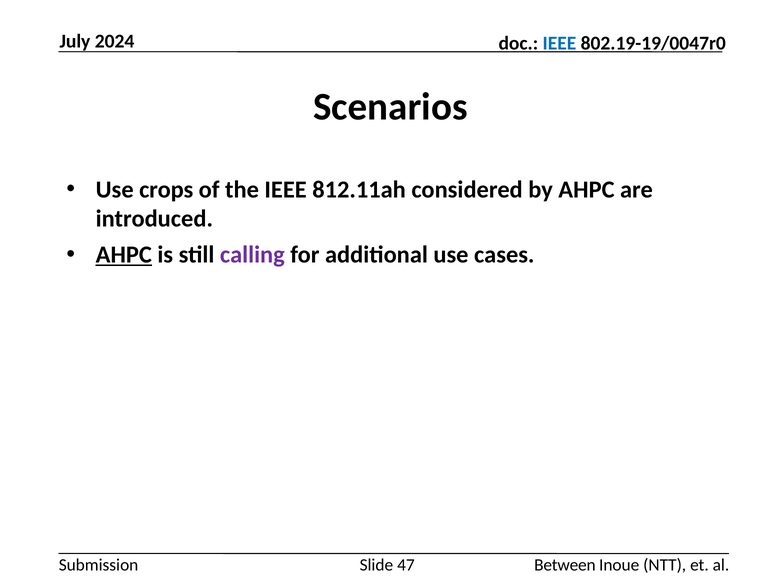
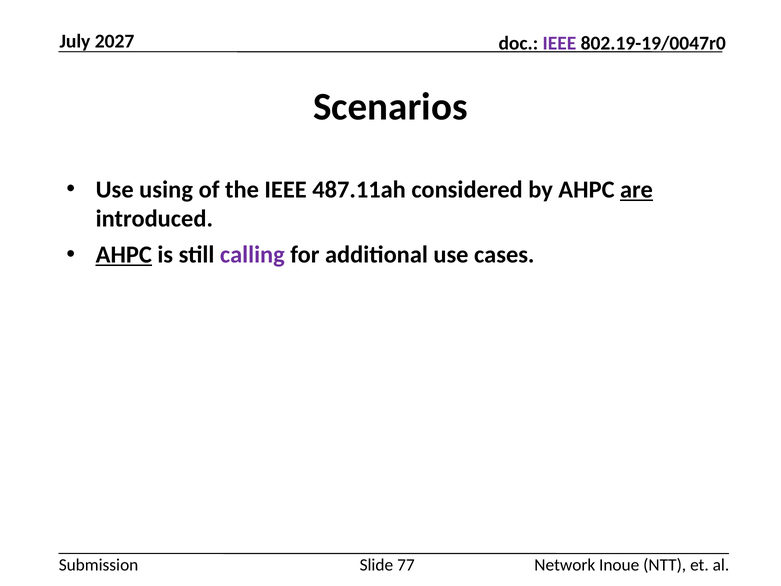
2024: 2024 -> 2027
IEEE at (559, 43) colour: blue -> purple
crops: crops -> using
812.11ah: 812.11ah -> 487.11ah
are underline: none -> present
47: 47 -> 77
Between: Between -> Network
